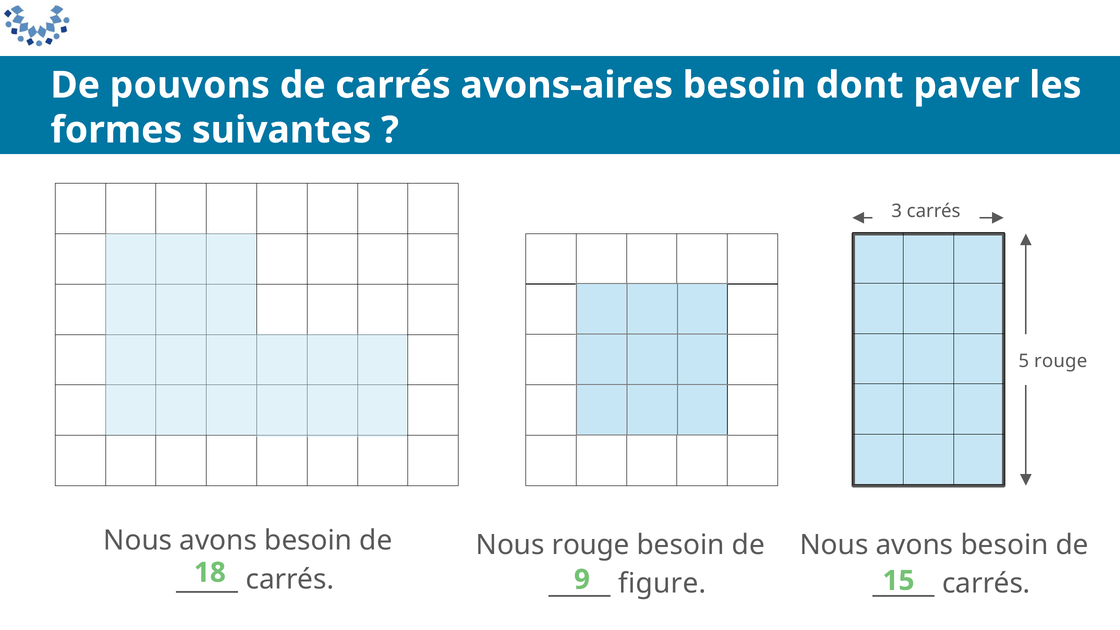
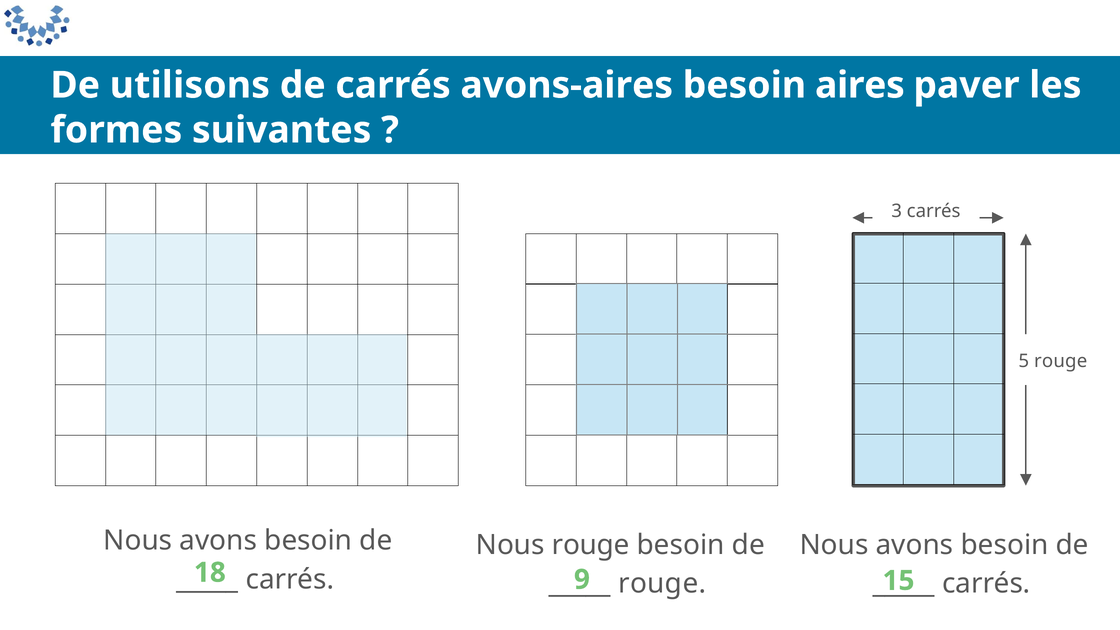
pouvons: pouvons -> utilisons
dont: dont -> aires
figure at (662, 583): figure -> rouge
